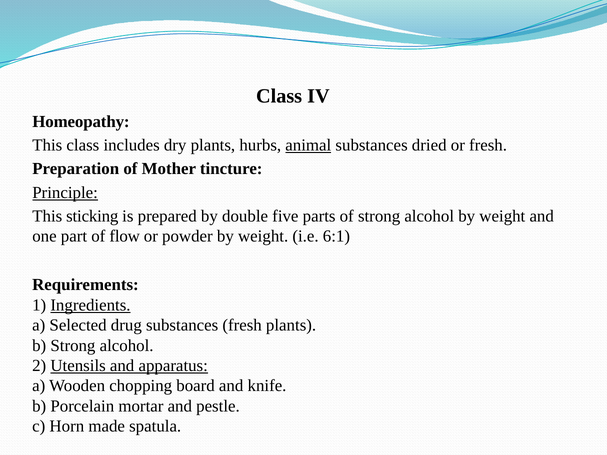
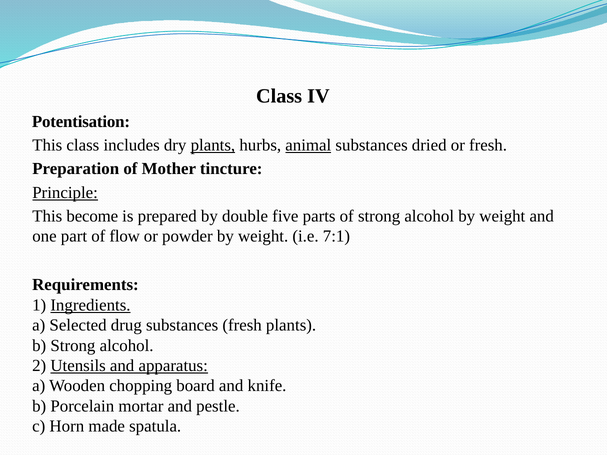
Homeopathy: Homeopathy -> Potentisation
plants at (213, 145) underline: none -> present
sticking: sticking -> become
6:1: 6:1 -> 7:1
